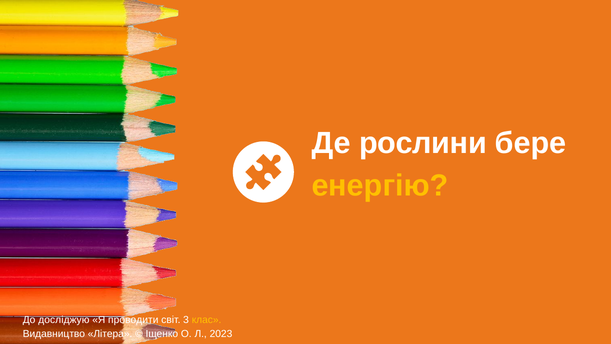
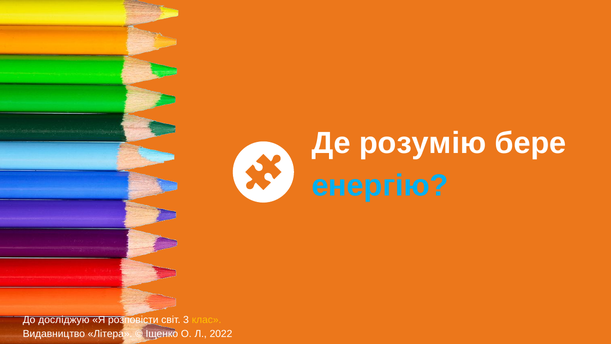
рослини: рослини -> розумію
енергію colour: yellow -> light blue
проводити: проводити -> розповісти
2023: 2023 -> 2022
